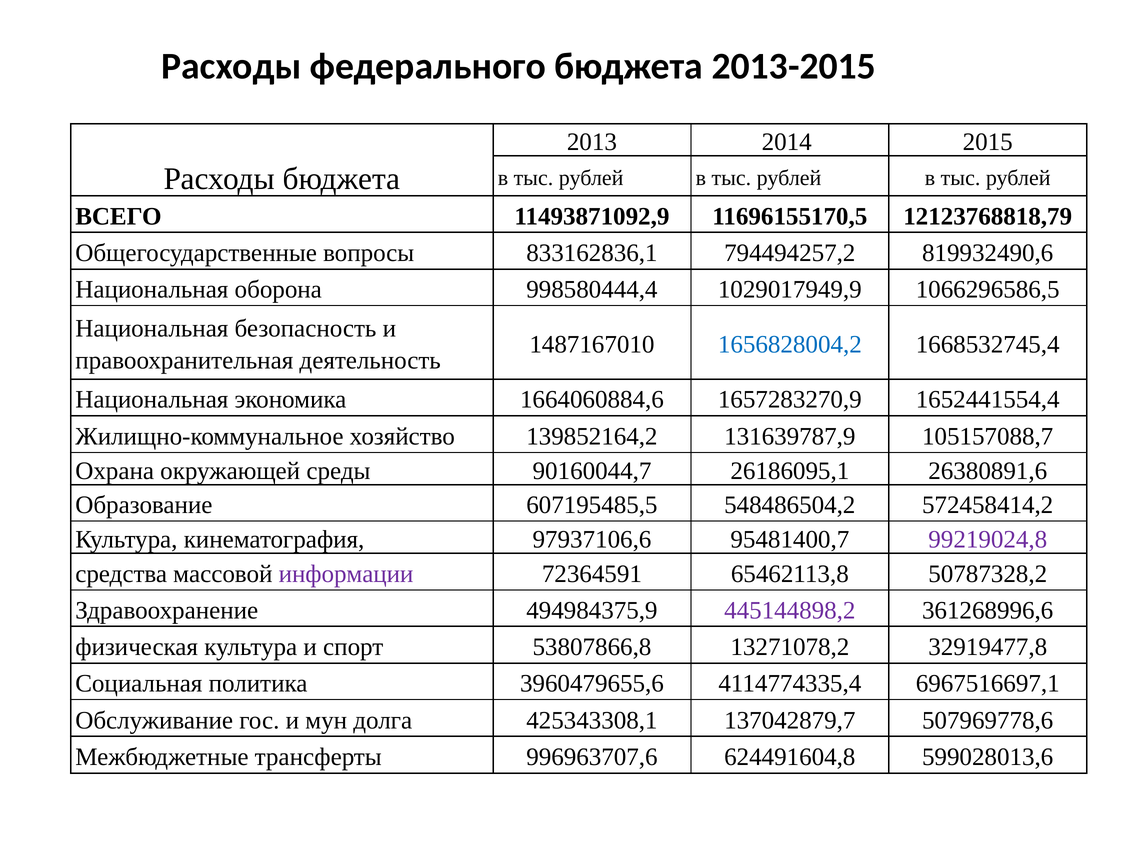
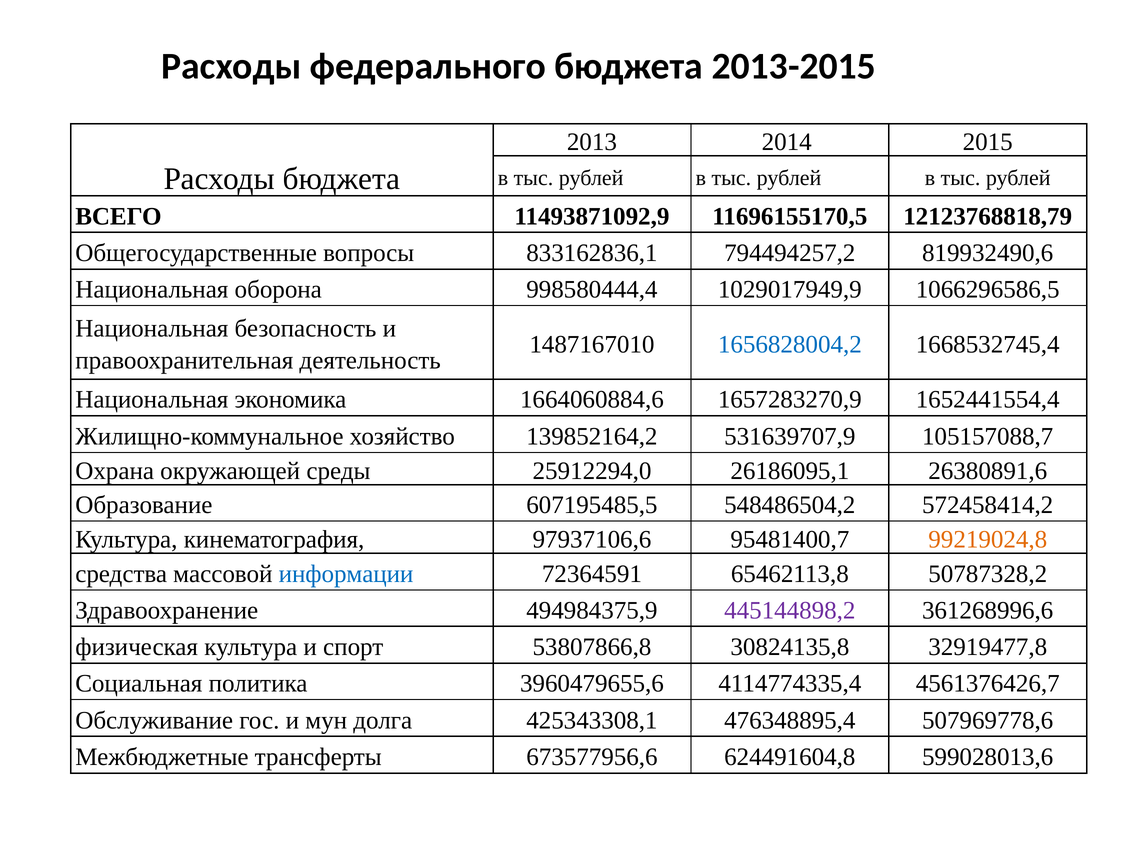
131639787,9: 131639787,9 -> 531639707,9
90160044,7: 90160044,7 -> 25912294,0
99219024,8 colour: purple -> orange
информации colour: purple -> blue
13271078,2: 13271078,2 -> 30824135,8
6967516697,1: 6967516697,1 -> 4561376426,7
137042879,7: 137042879,7 -> 476348895,4
996963707,6: 996963707,6 -> 673577956,6
